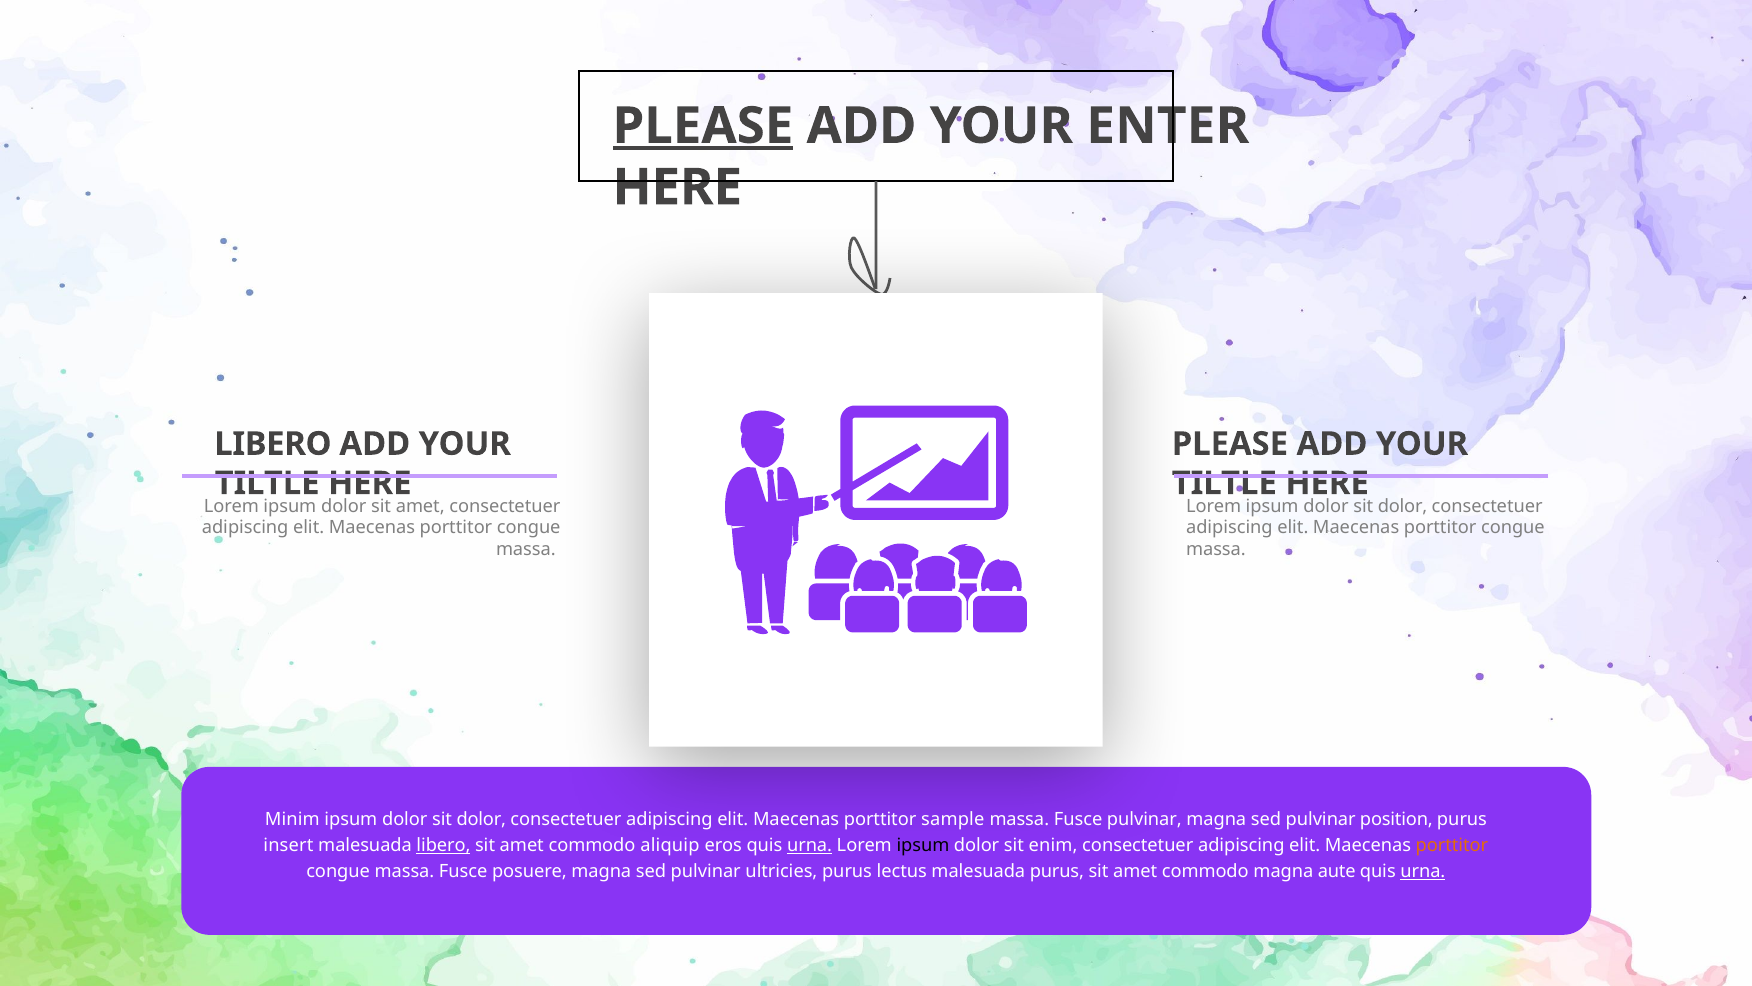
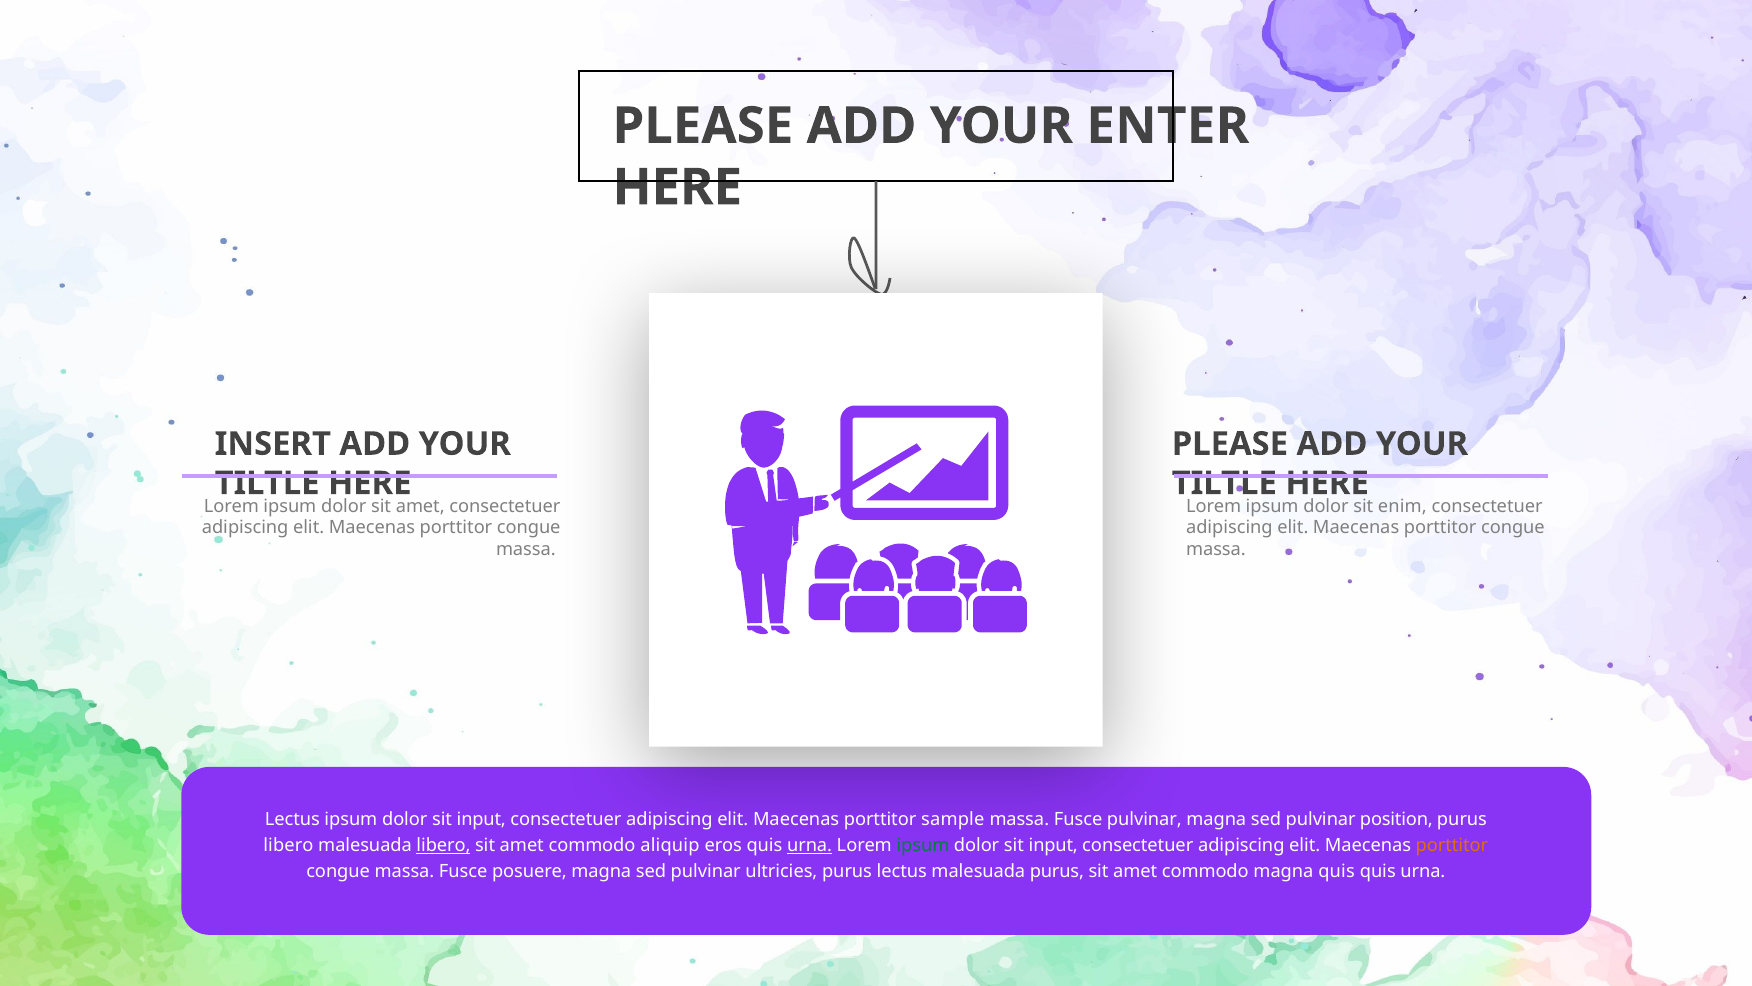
PLEASE at (703, 126) underline: present -> none
LIBERO at (273, 444): LIBERO -> INSERT
dolor at (1403, 506): dolor -> enim
Minim at (292, 819): Minim -> Lectus
dolor at (481, 819): dolor -> input
insert at (288, 845): insert -> libero
ipsum at (923, 845) colour: black -> green
enim at (1053, 845): enim -> input
magna aute: aute -> quis
urna at (1423, 871) underline: present -> none
